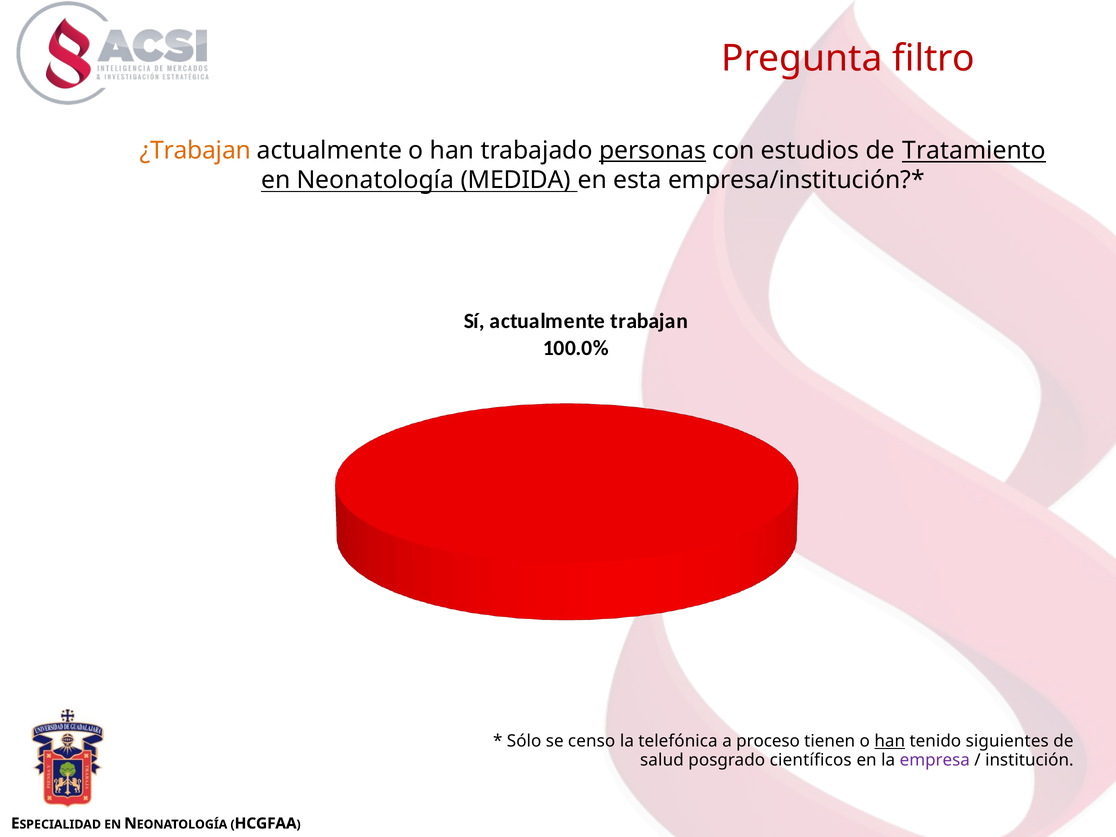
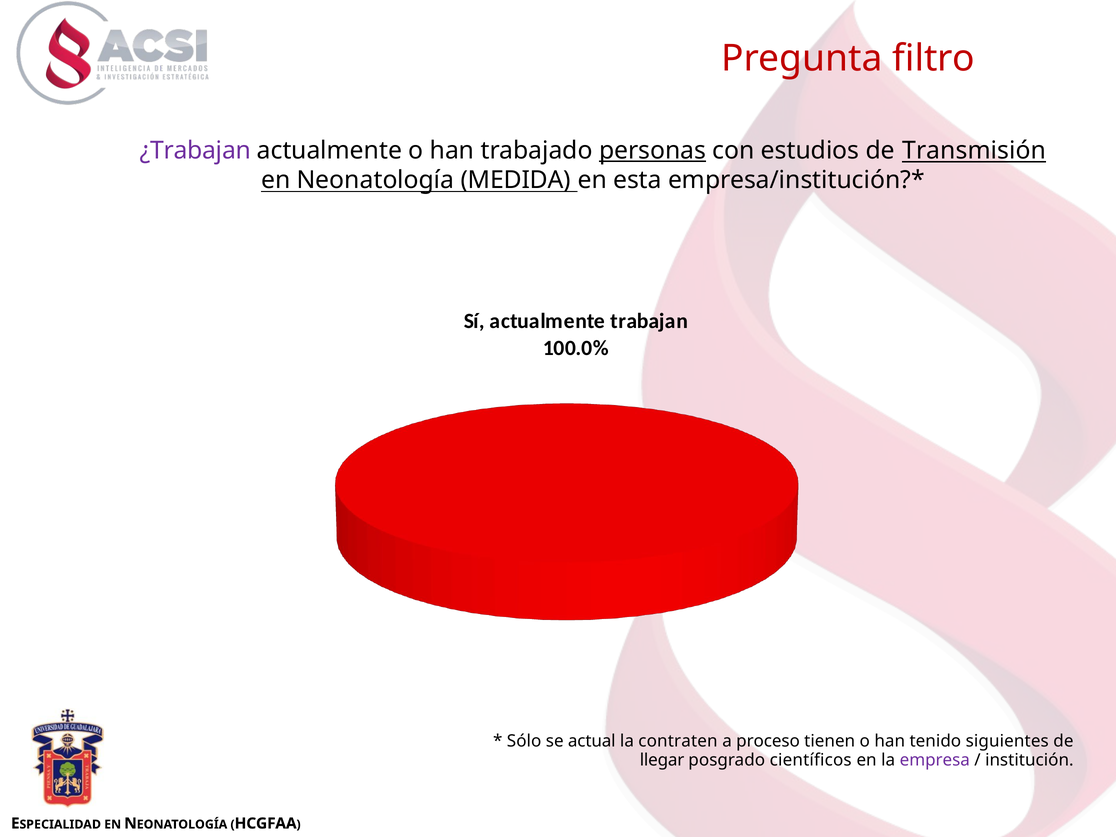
¿Trabajan colour: orange -> purple
Tratamiento: Tratamiento -> Transmisión
censo: censo -> actual
telefónica: telefónica -> contraten
han at (890, 741) underline: present -> none
salud: salud -> llegar
